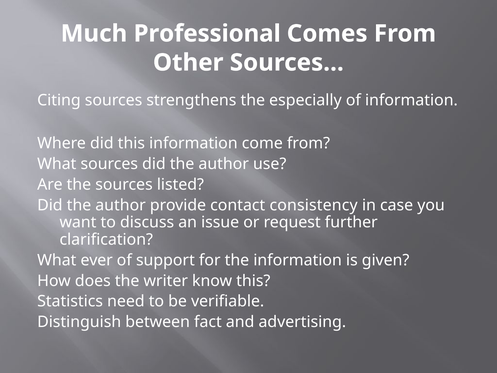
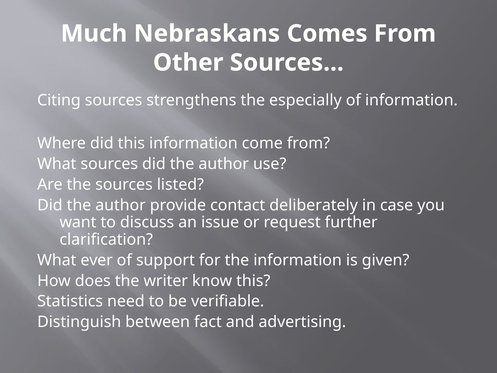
Professional: Professional -> Nebraskans
consistency: consistency -> deliberately
